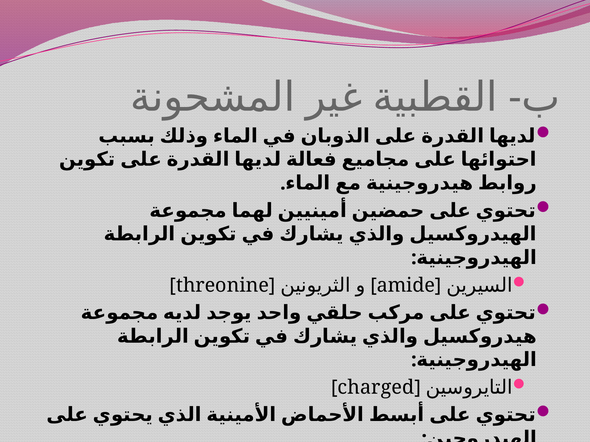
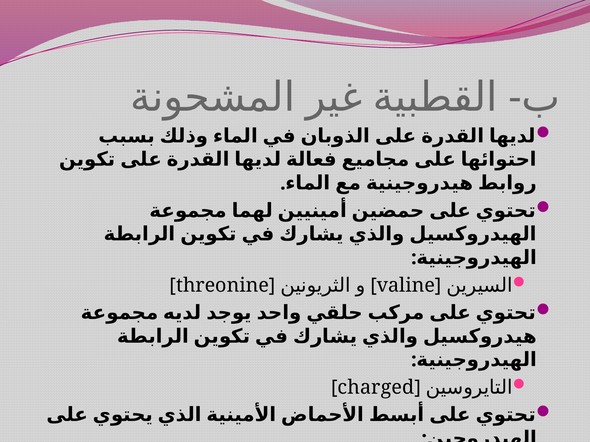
amide: amide -> valine
